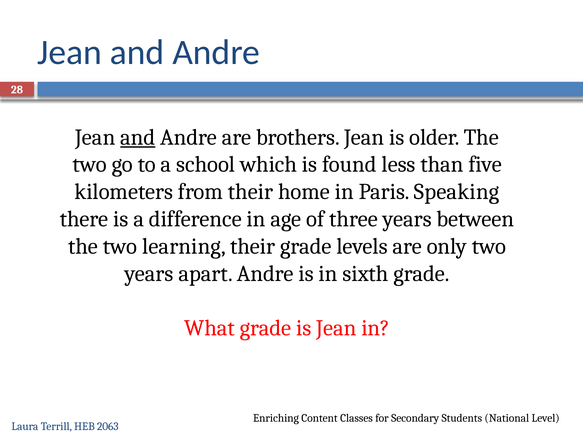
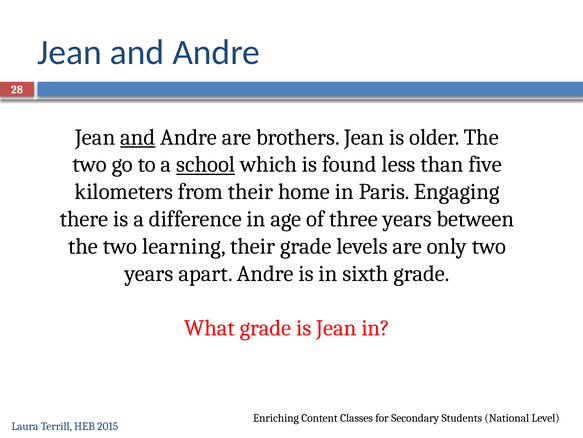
school underline: none -> present
Speaking: Speaking -> Engaging
2063: 2063 -> 2015
